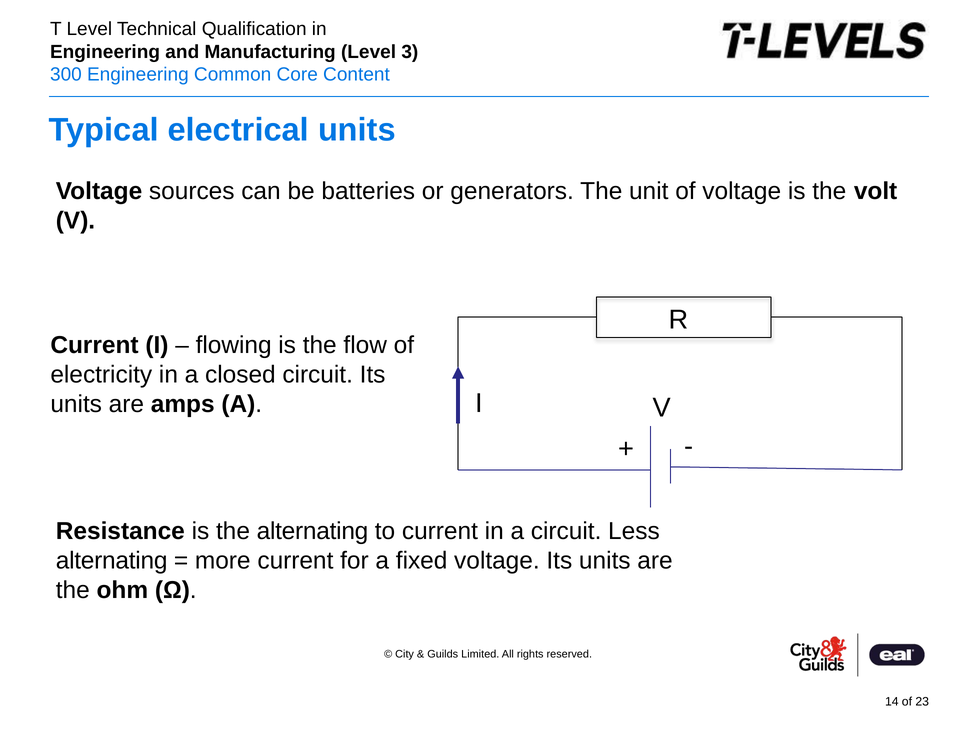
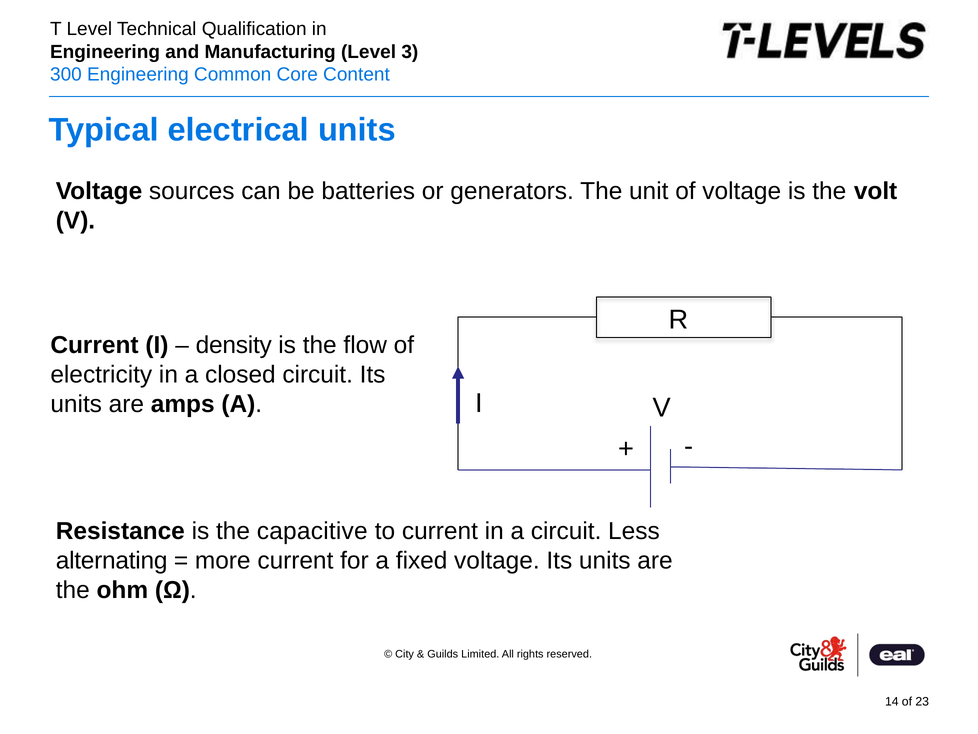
flowing: flowing -> density
the alternating: alternating -> capacitive
